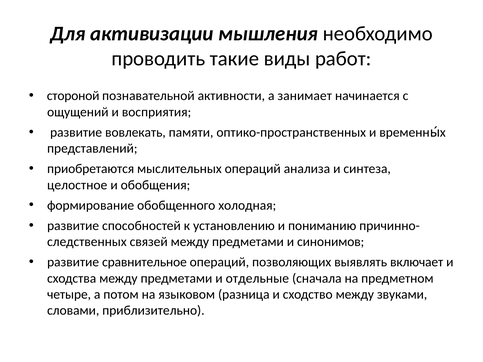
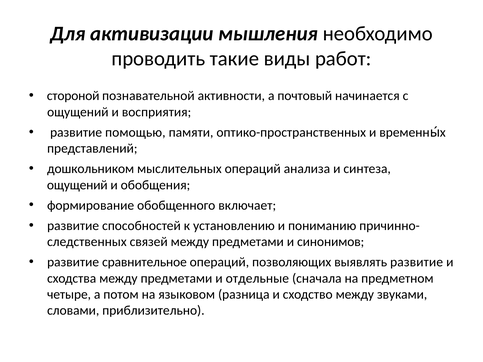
занимает: занимает -> почтовый
вовлекать: вовлекать -> помощью
приобретаются: приобретаются -> дошкольником
целостное at (77, 185): целостное -> ощущений
холодная: холодная -> включает
выявлять включает: включает -> развитие
